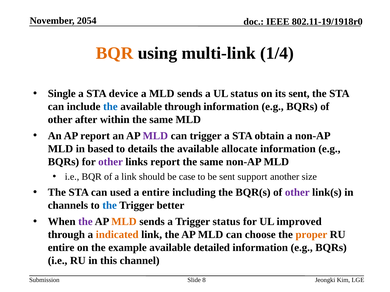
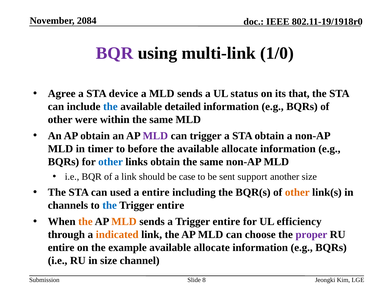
2054: 2054 -> 2084
BQR at (115, 53) colour: orange -> purple
1/4: 1/4 -> 1/0
Single: Single -> Agree
its sent: sent -> that
available through: through -> detailed
after: after -> were
AP report: report -> obtain
based: based -> timer
details: details -> before
other at (111, 162) colour: purple -> blue
links report: report -> obtain
other at (297, 193) colour: purple -> orange
better at (170, 206): better -> entire
the at (85, 222) colour: purple -> orange
a Trigger status: status -> entire
improved: improved -> efficiency
proper colour: orange -> purple
detailed at (212, 248): detailed -> allocate
in this: this -> size
